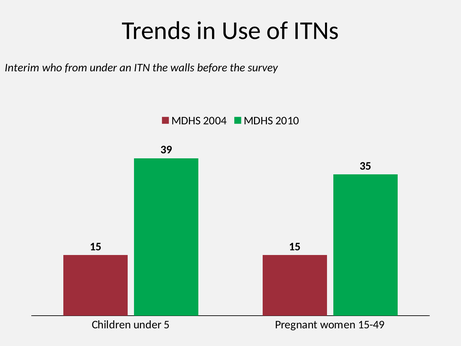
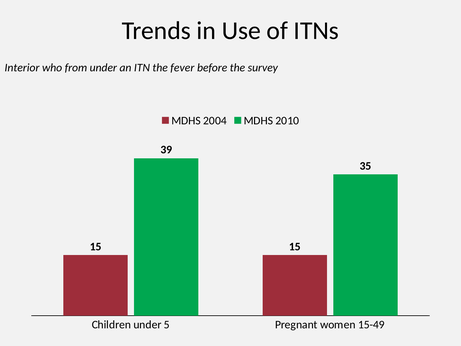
Interim: Interim -> Interior
walls: walls -> fever
